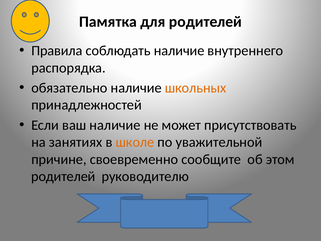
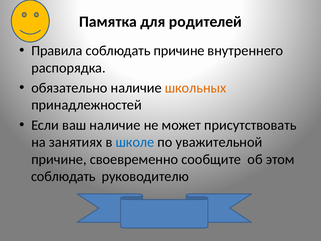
соблюдать наличие: наличие -> причине
школе colour: orange -> blue
родителей at (63, 176): родителей -> соблюдать
